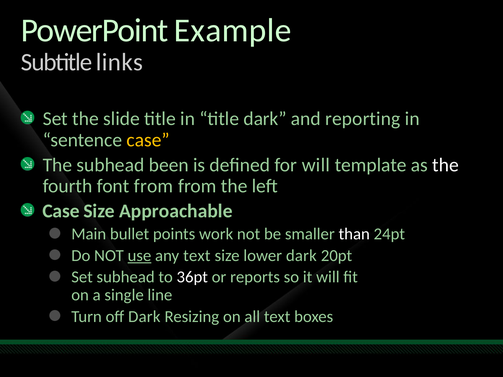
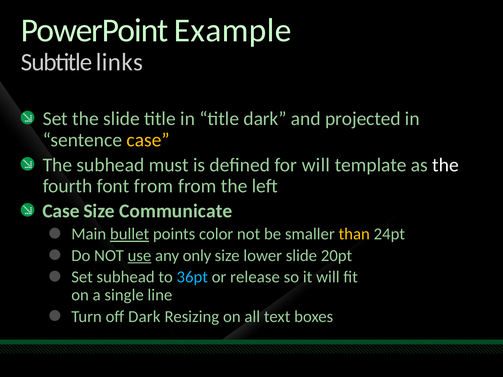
reporting: reporting -> projected
been: been -> must
Approachable: Approachable -> Communicate
bullet underline: none -> present
work: work -> color
than colour: white -> yellow
any text: text -> only
lower dark: dark -> slide
36pt colour: white -> light blue
reports: reports -> release
